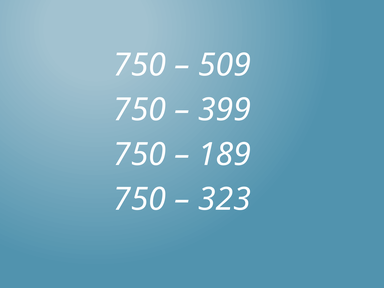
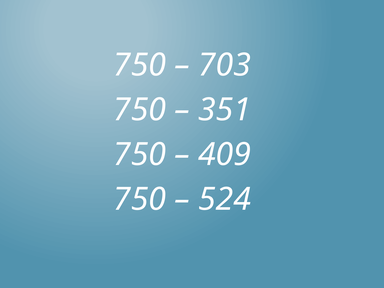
509: 509 -> 703
399: 399 -> 351
189: 189 -> 409
323: 323 -> 524
